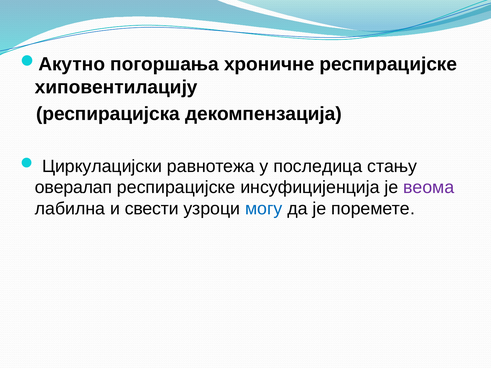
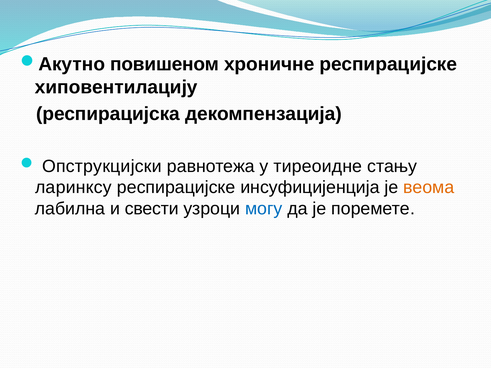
погоршања: погоршања -> повишеном
Циркулацијски: Циркулацијски -> Опструкцијски
последица: последица -> тиреоидне
овералап: овералап -> ларинксу
веома colour: purple -> orange
